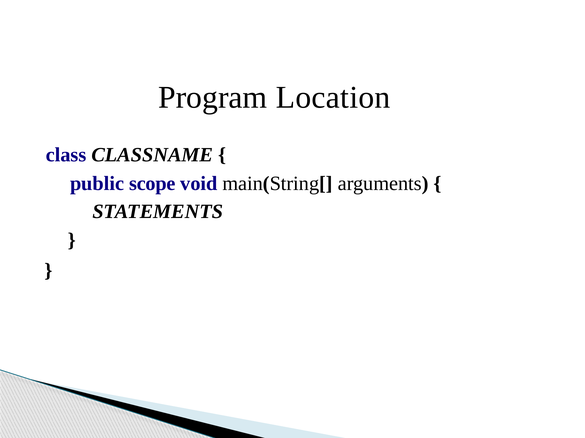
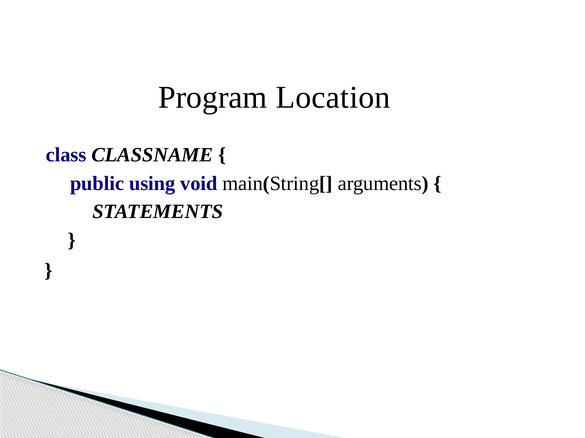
scope: scope -> using
